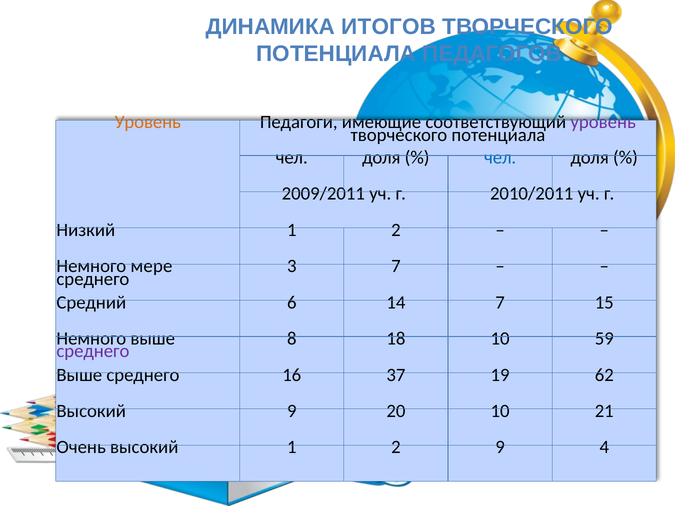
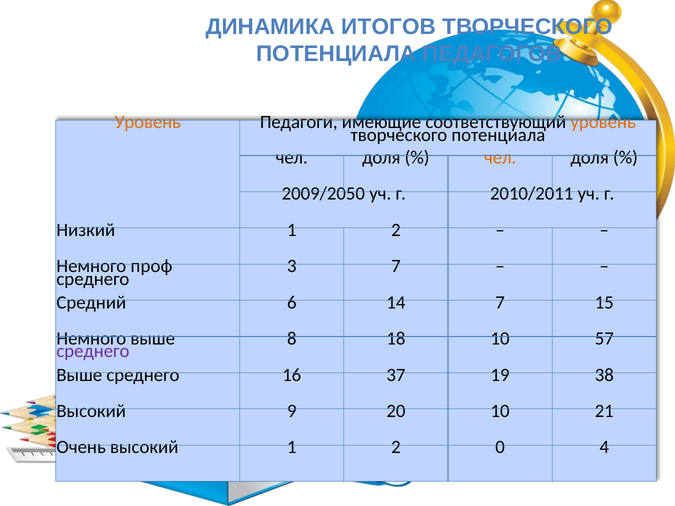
уровень at (603, 122) colour: purple -> orange
чел at (500, 158) colour: blue -> orange
2009/2011: 2009/2011 -> 2009/2050
мере: мере -> проф
59: 59 -> 57
62: 62 -> 38
2 9: 9 -> 0
